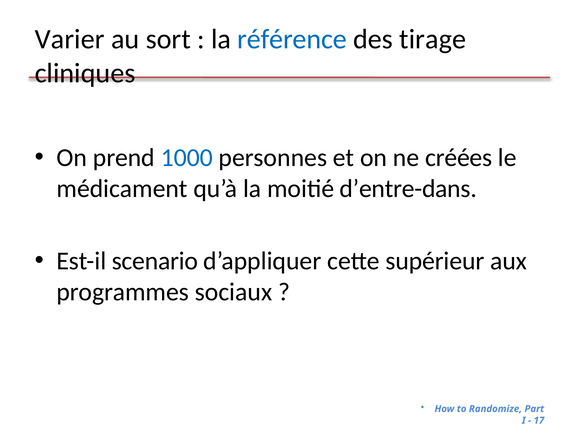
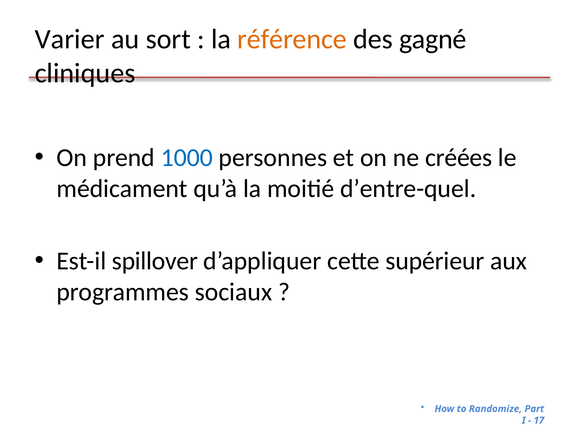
référence colour: blue -> orange
tirage: tirage -> gagné
d’entre-dans: d’entre-dans -> d’entre-quel
scenario: scenario -> spillover
